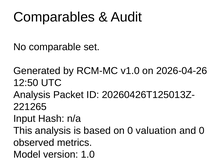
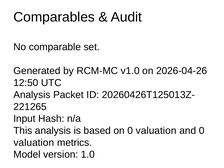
observed at (34, 143): observed -> valuation
